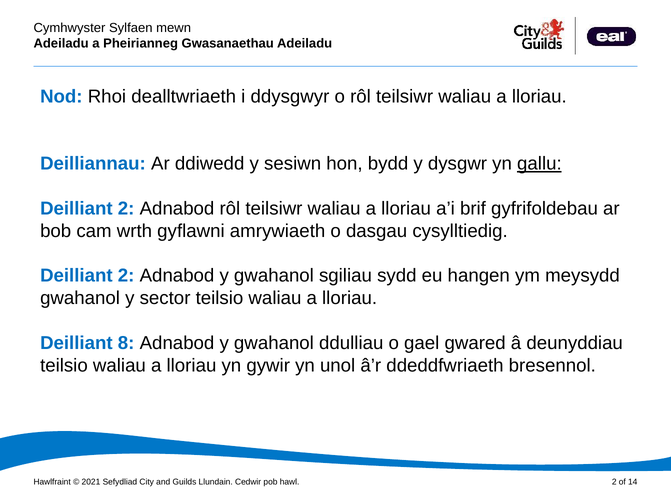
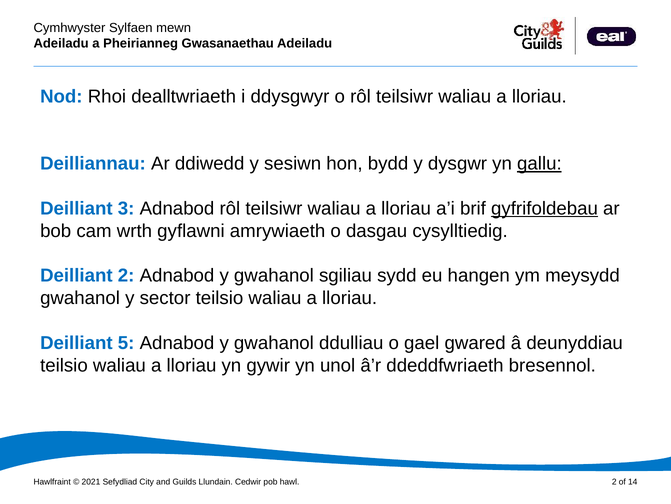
2 at (126, 208): 2 -> 3
gyfrifoldebau underline: none -> present
8: 8 -> 5
